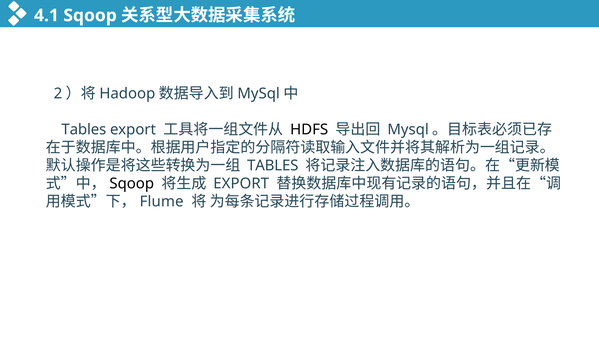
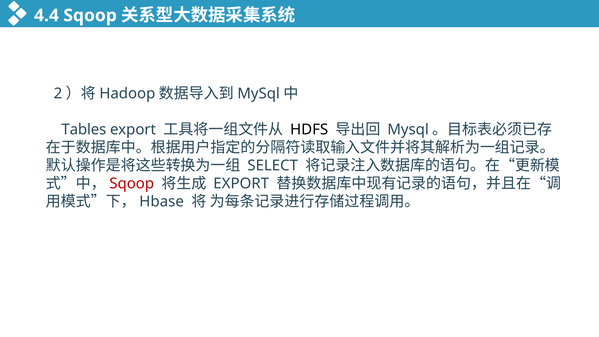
4.1: 4.1 -> 4.4
TABLES at (273, 165): TABLES -> SELECT
Sqoop at (132, 183) colour: black -> red
Flume: Flume -> Hbase
